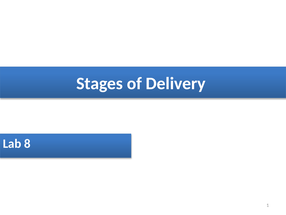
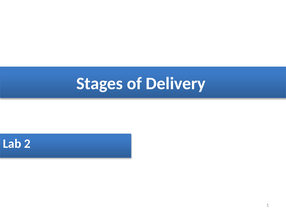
8: 8 -> 2
